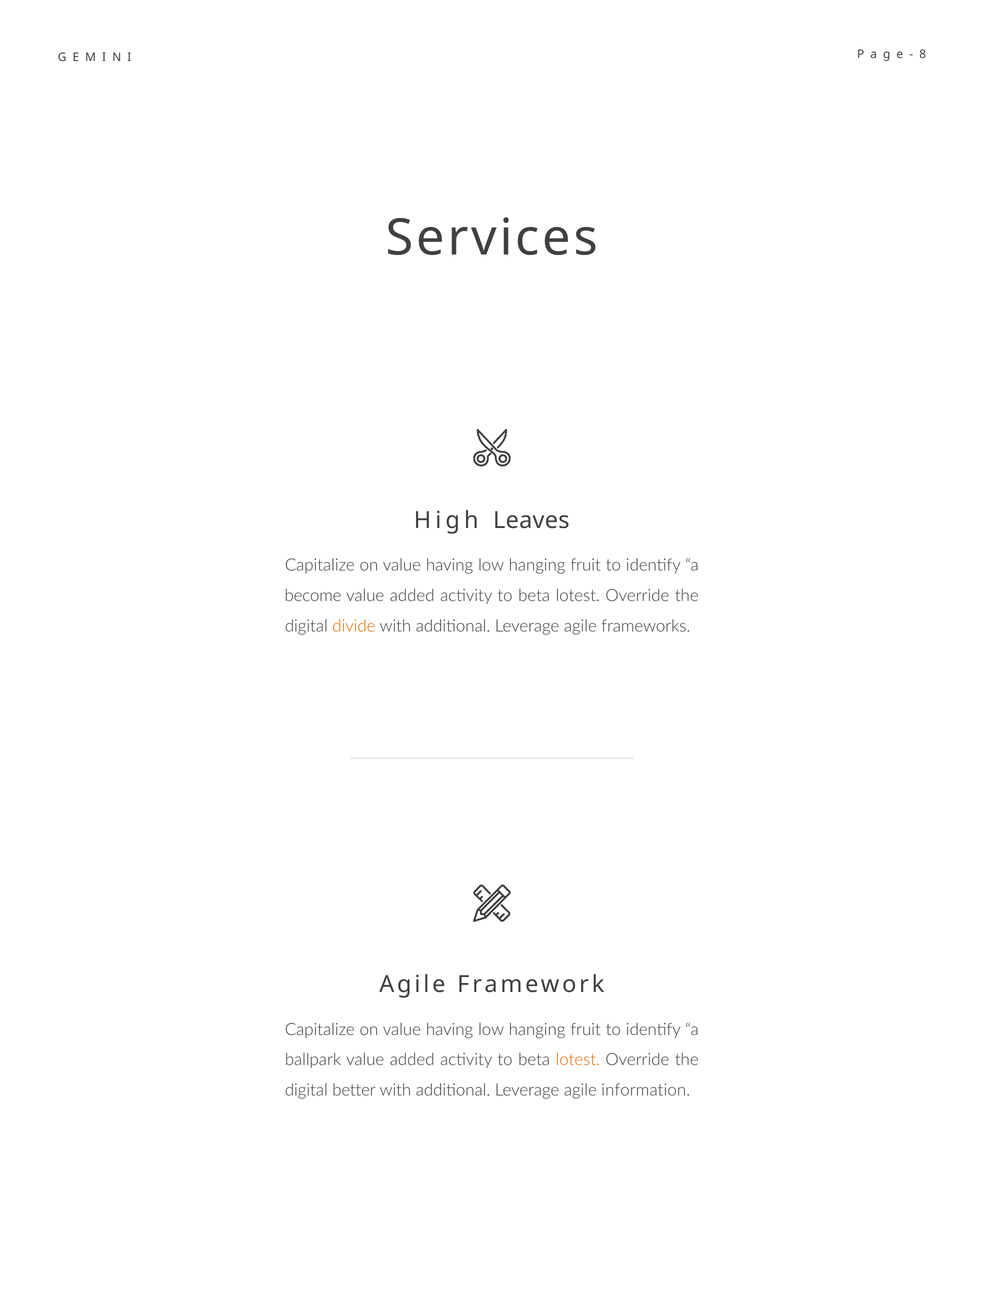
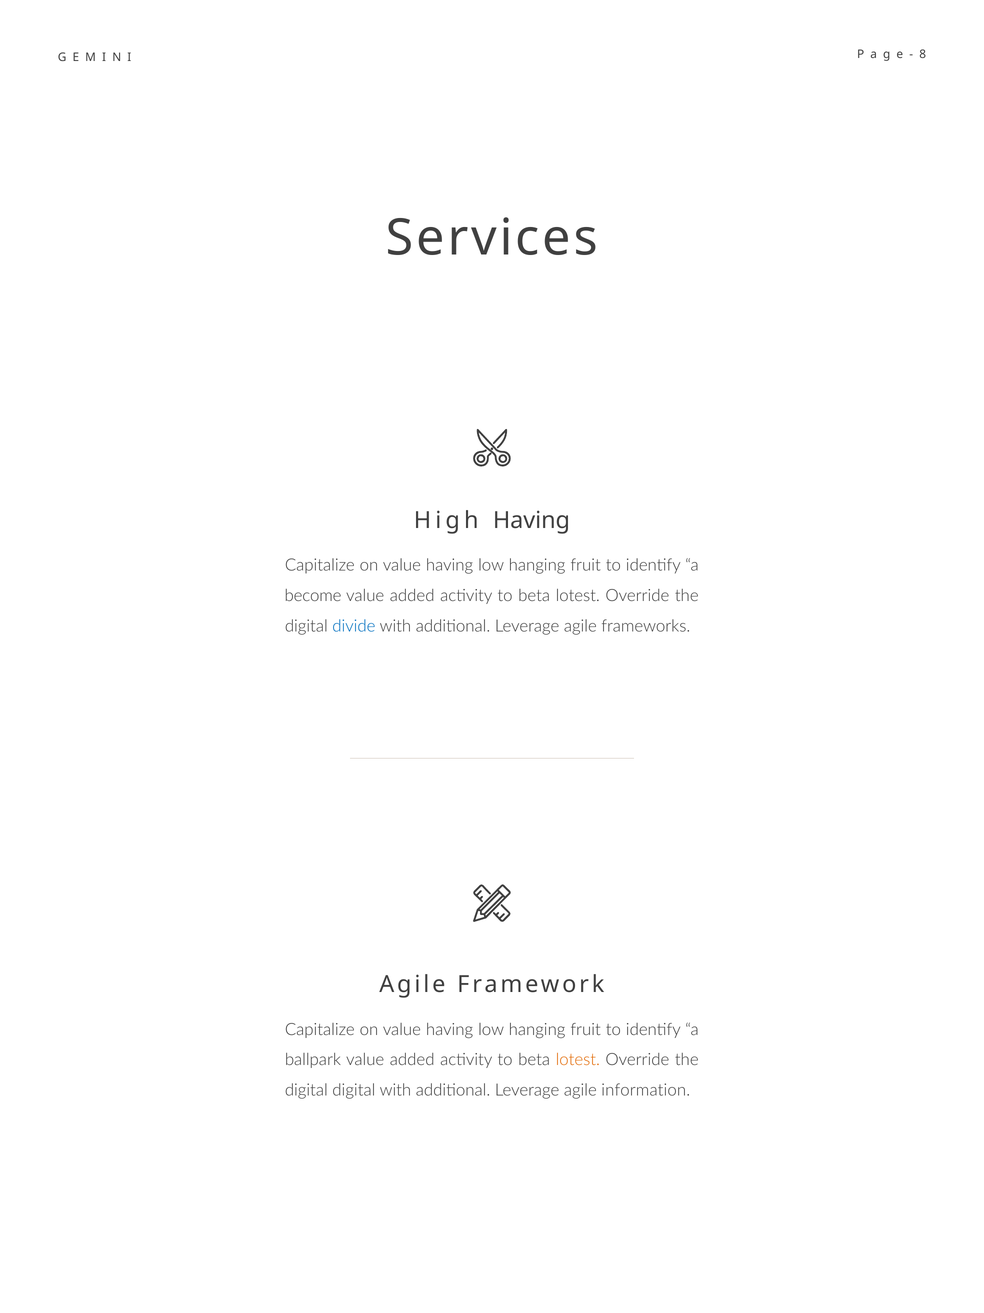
High Leaves: Leaves -> Having
divide colour: orange -> blue
digital better: better -> digital
